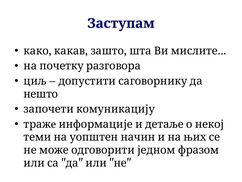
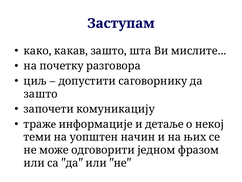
нешто at (41, 94): нешто -> зашто
